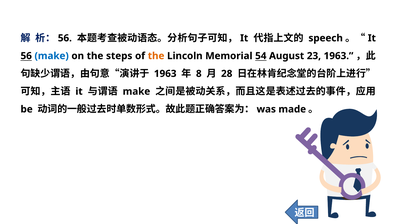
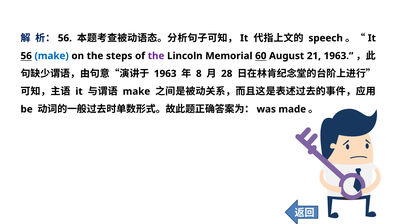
the at (156, 56) colour: orange -> purple
54: 54 -> 60
23: 23 -> 21
